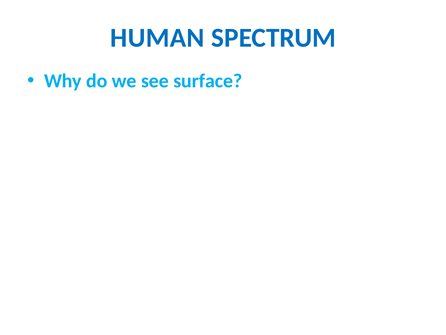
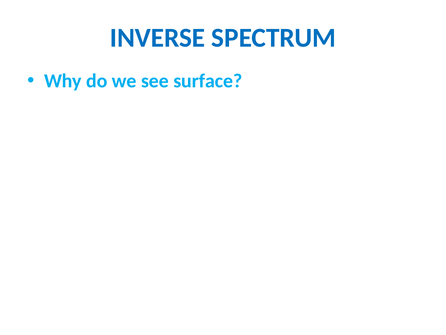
HUMAN: HUMAN -> INVERSE
